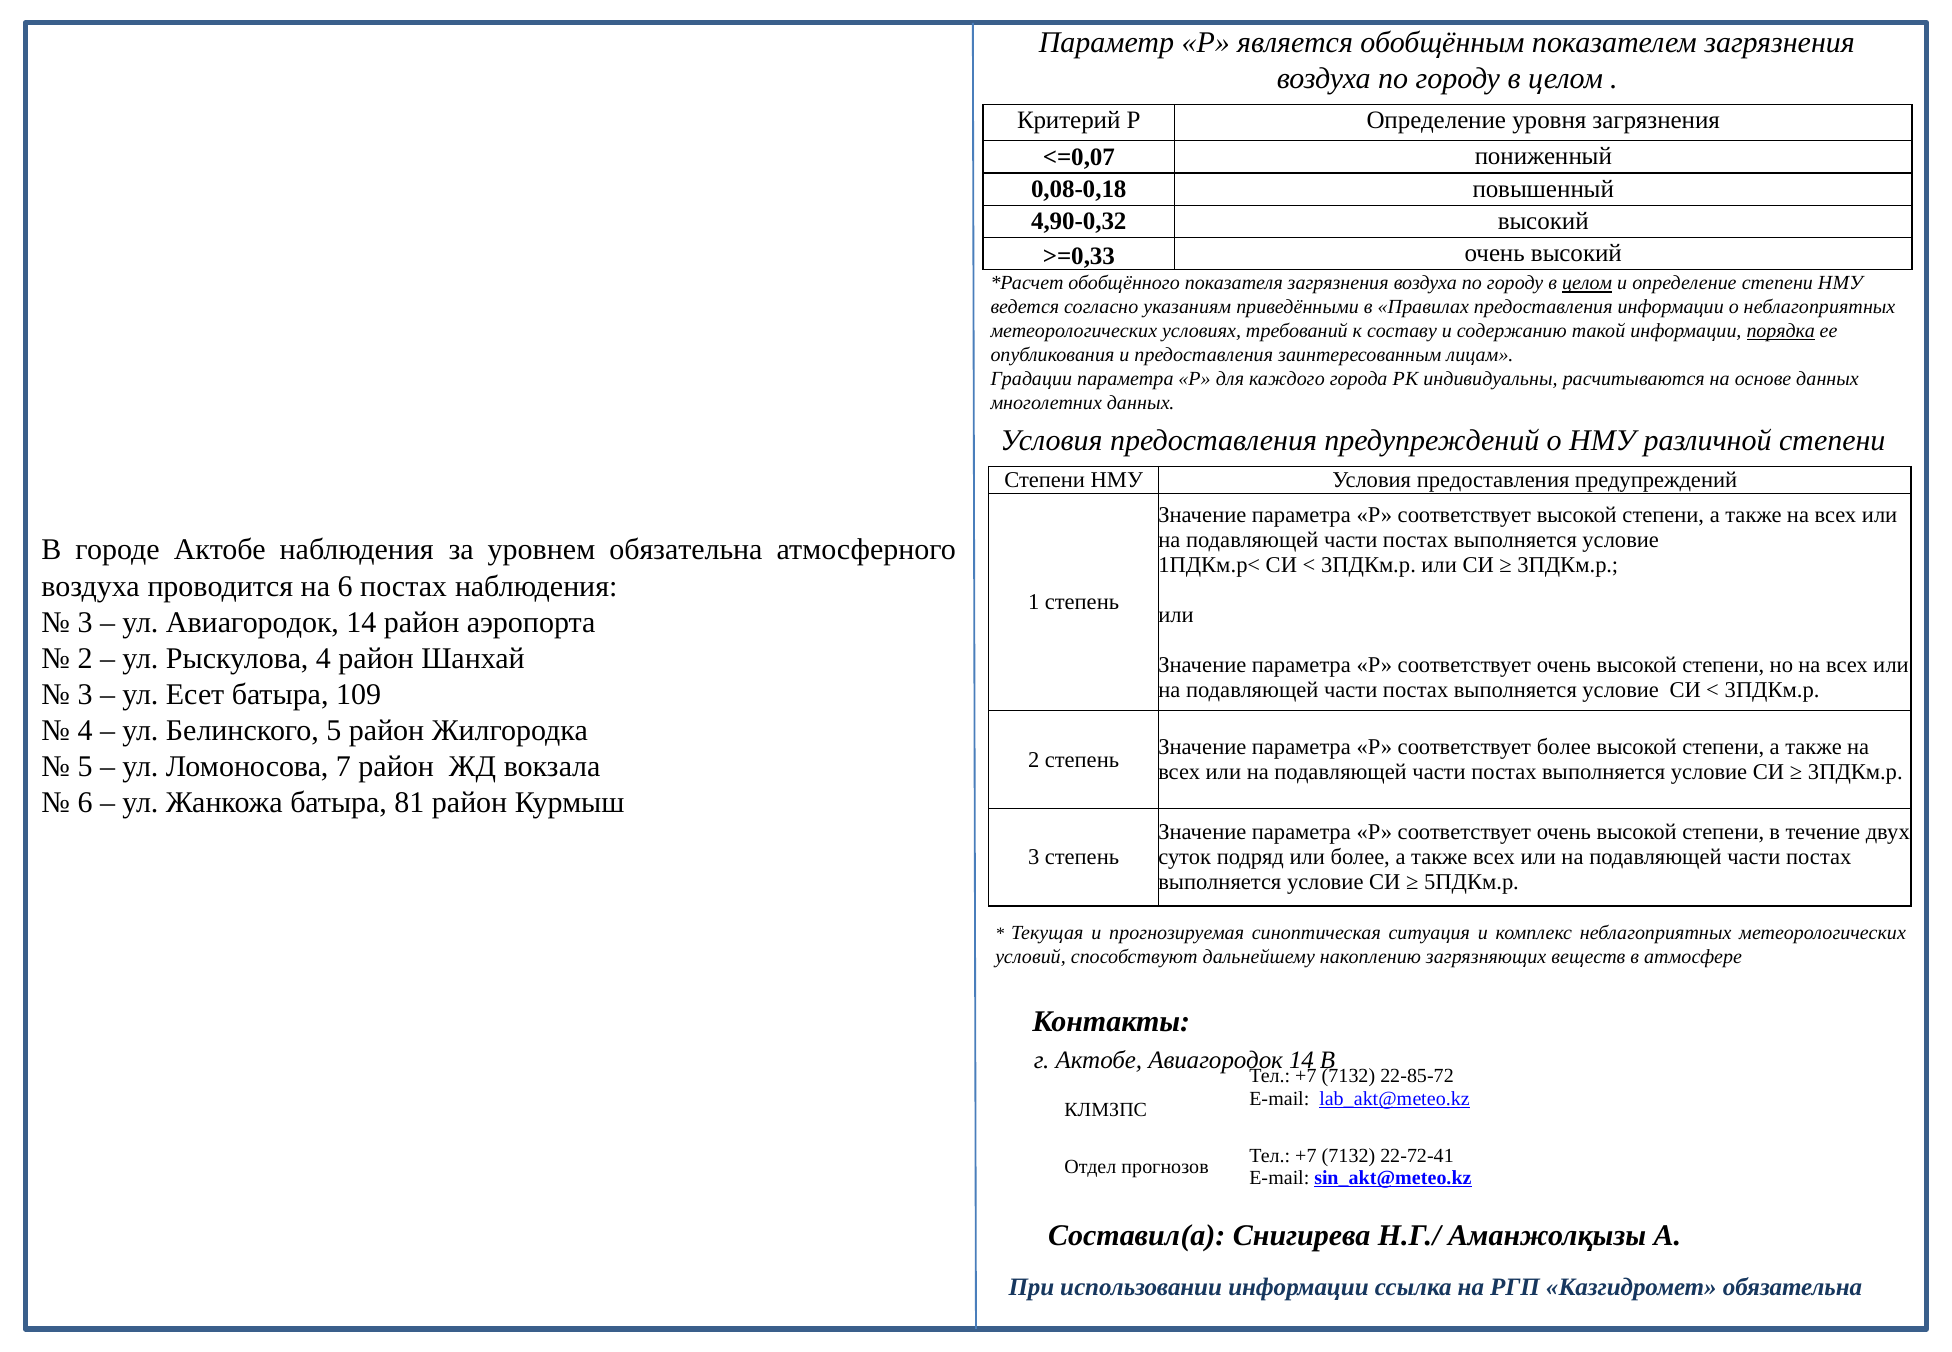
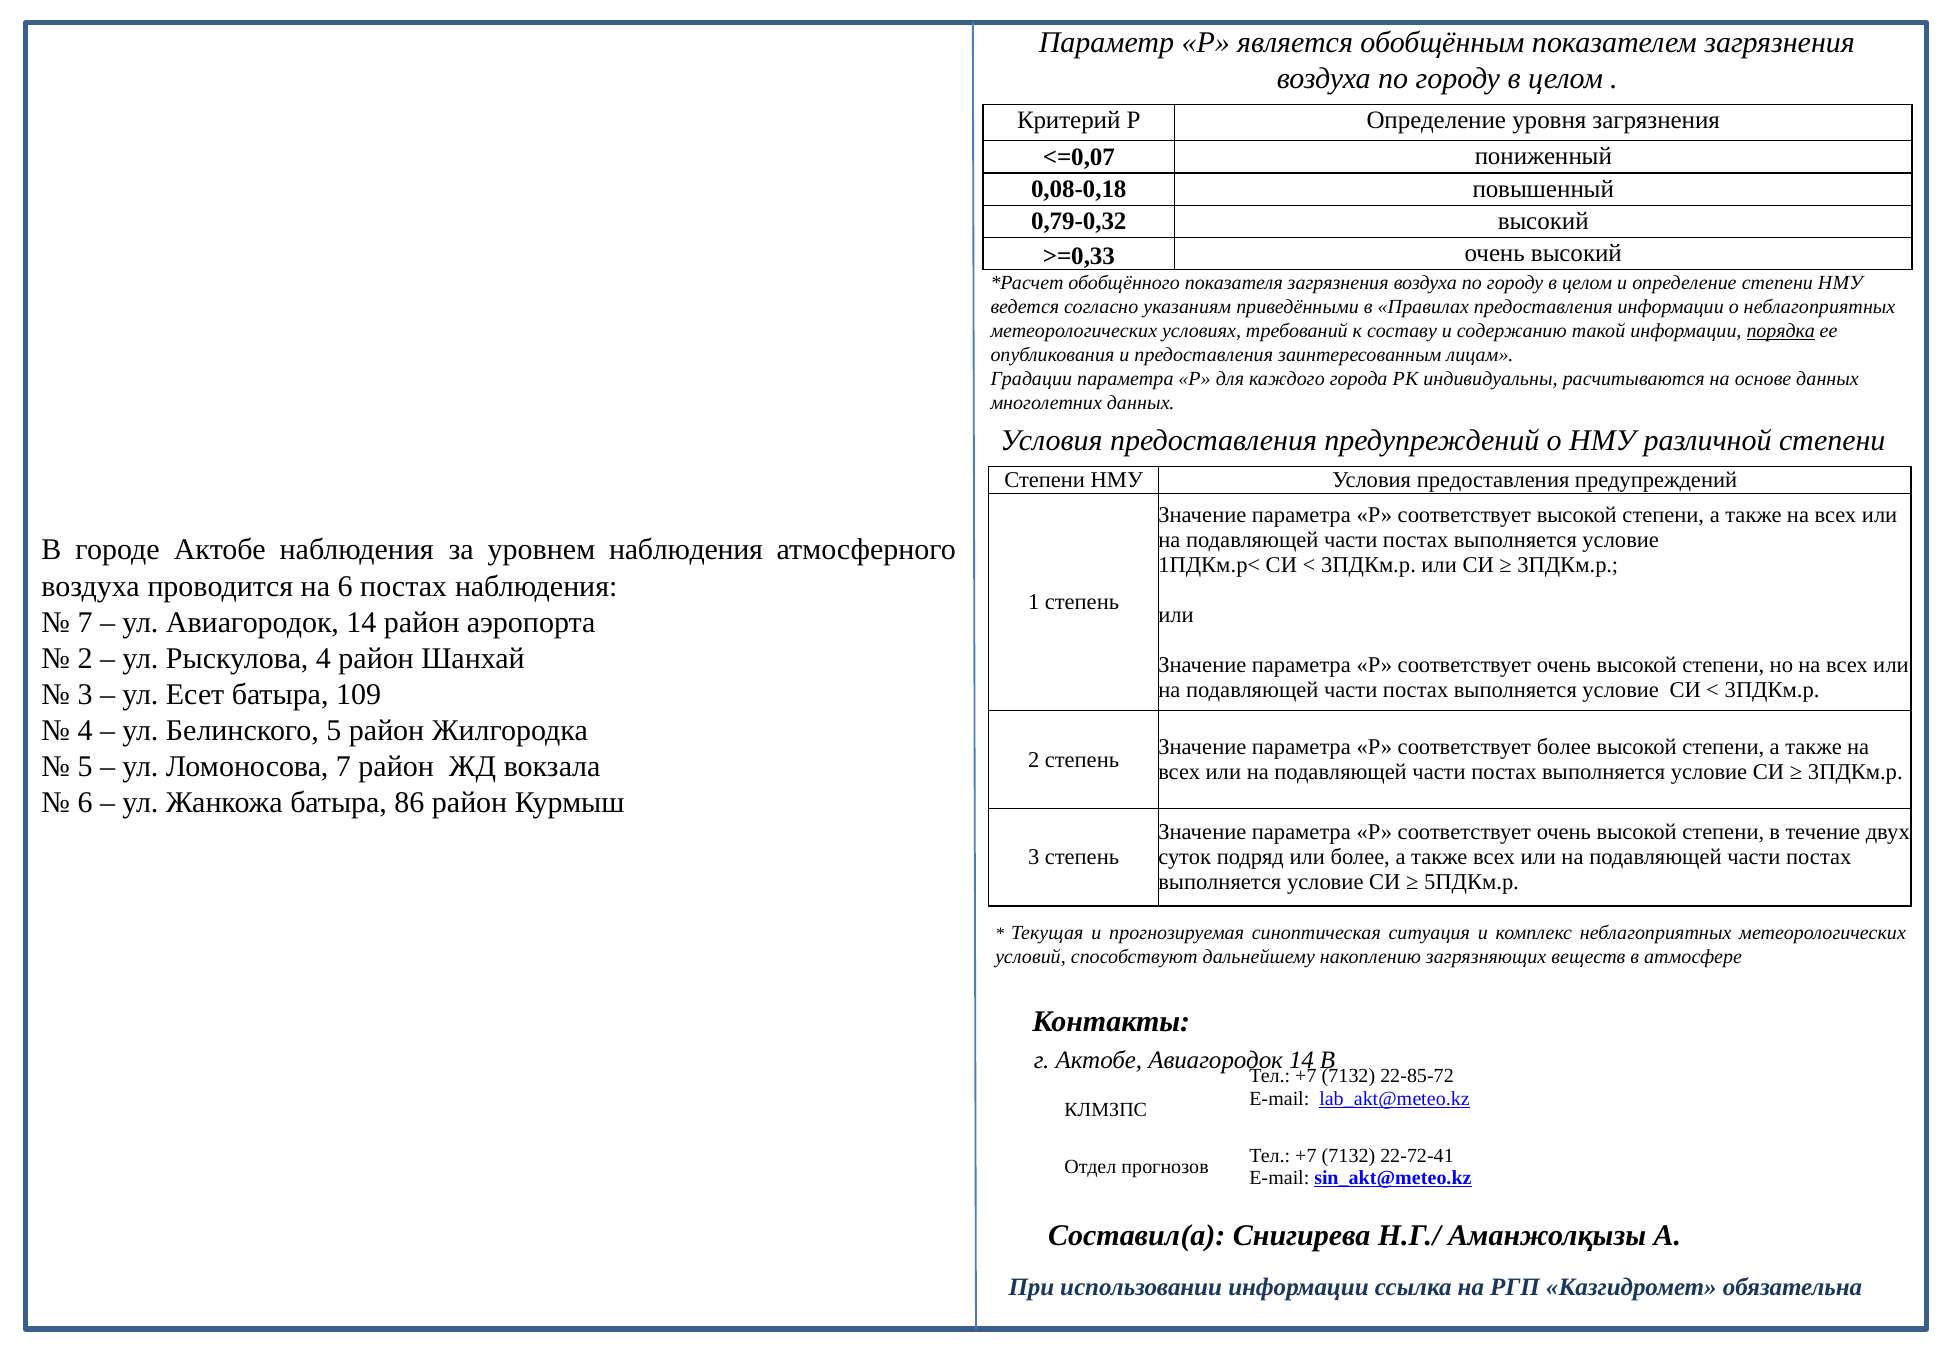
4,90-0,32: 4,90-0,32 -> 0,79-0,32
целом at (1587, 283) underline: present -> none
уровнем обязательна: обязательна -> наблюдения
3 at (85, 622): 3 -> 7
81: 81 -> 86
